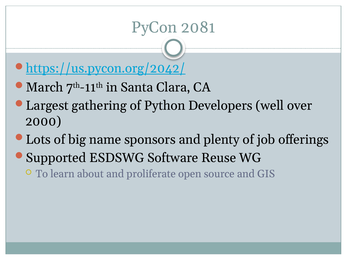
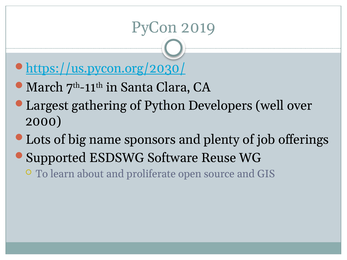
2081: 2081 -> 2019
https://us.pycon.org/2042/: https://us.pycon.org/2042/ -> https://us.pycon.org/2030/
